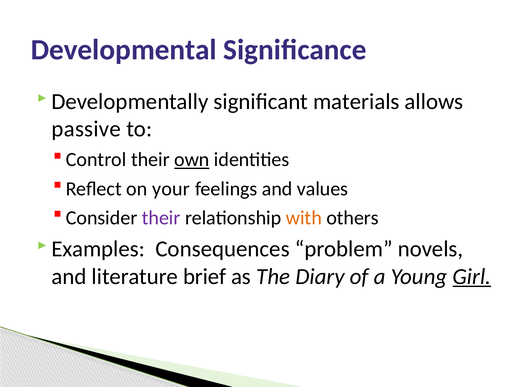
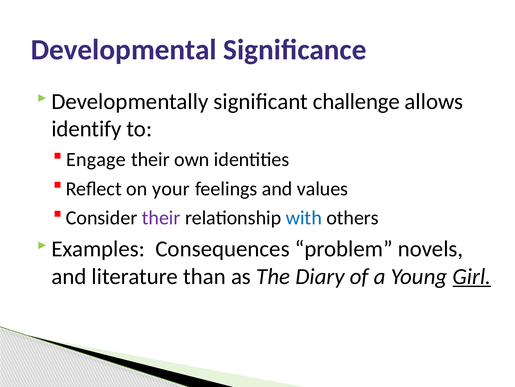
materials: materials -> challenge
passive: passive -> identify
Control: Control -> Engage
own underline: present -> none
with colour: orange -> blue
brief: brief -> than
